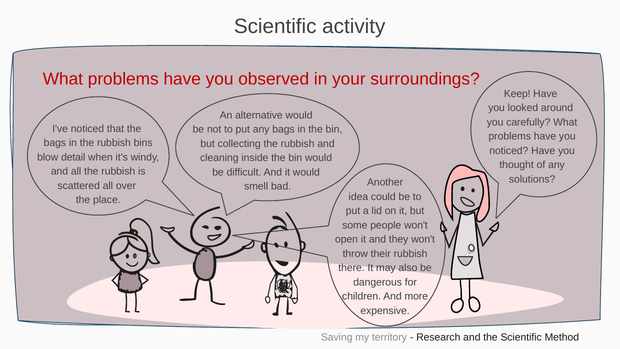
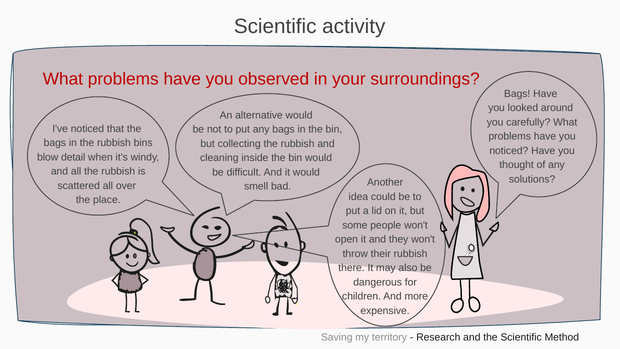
Keep at (517, 94): Keep -> Bags
